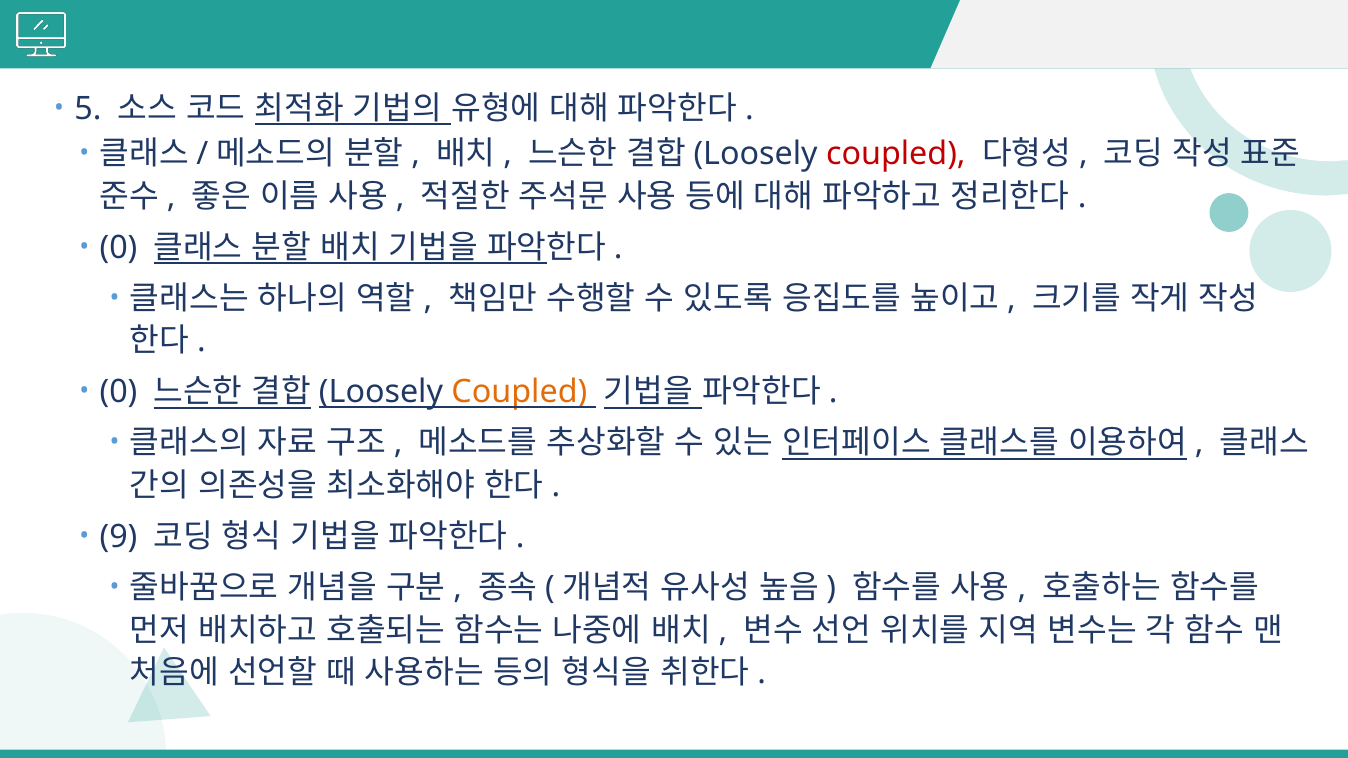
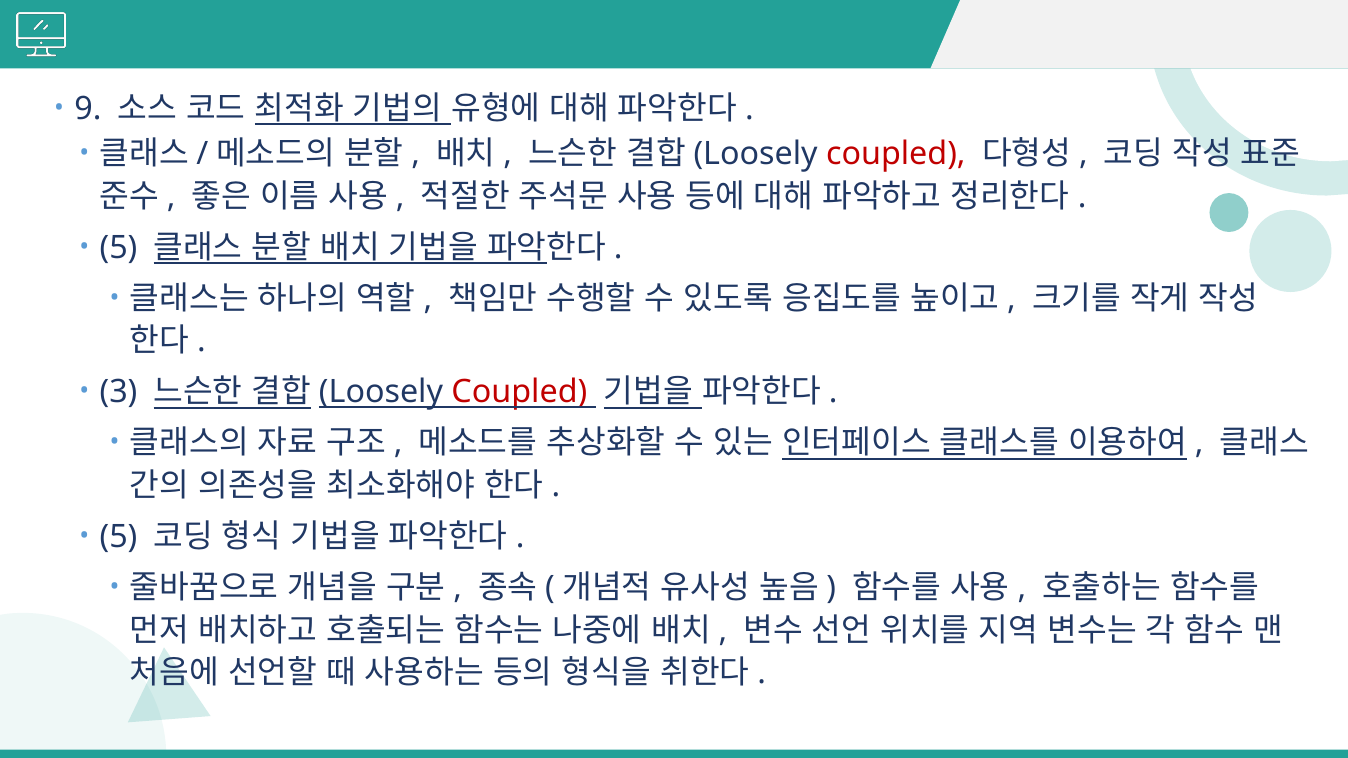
5: 5 -> 9
0 at (119, 248): 0 -> 5
0 at (119, 392): 0 -> 3
Coupled at (519, 392) colour: orange -> red
9 at (119, 537): 9 -> 5
